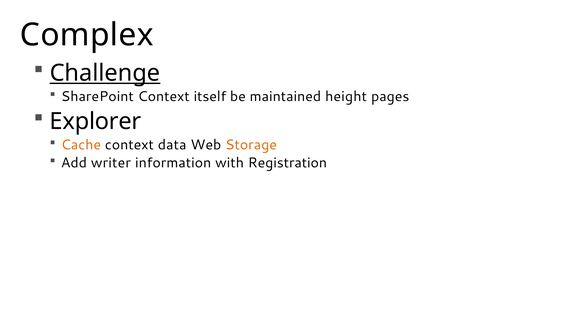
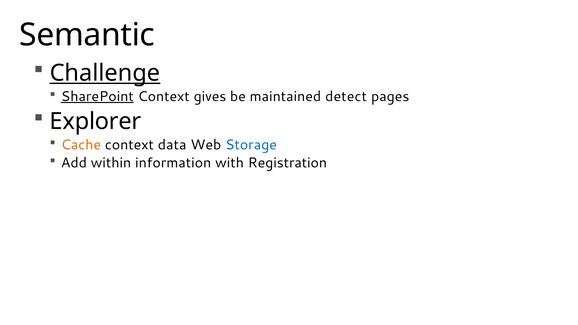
Complex: Complex -> Semantic
SharePoint underline: none -> present
itself: itself -> gives
height: height -> detect
Storage colour: orange -> blue
writer: writer -> within
